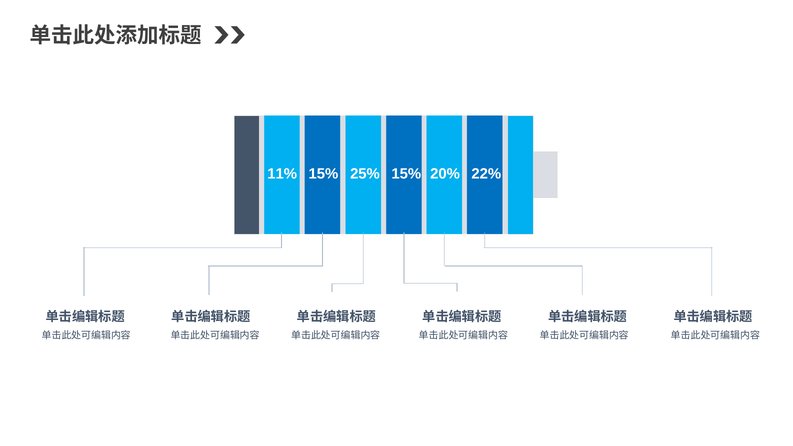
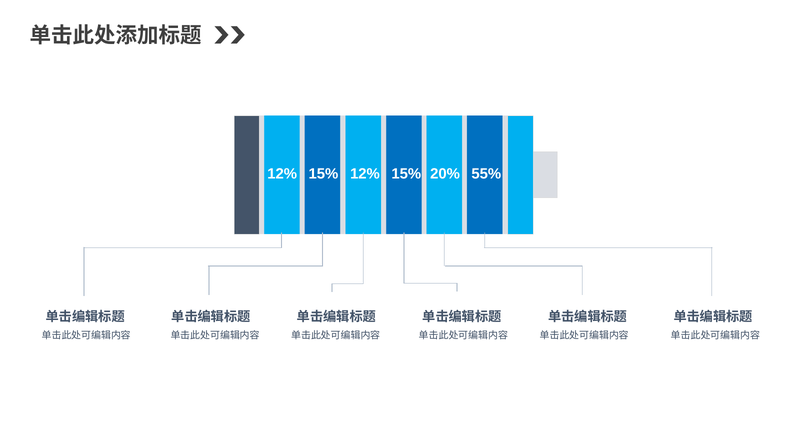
11% at (282, 174): 11% -> 12%
15% 25%: 25% -> 12%
22%: 22% -> 55%
